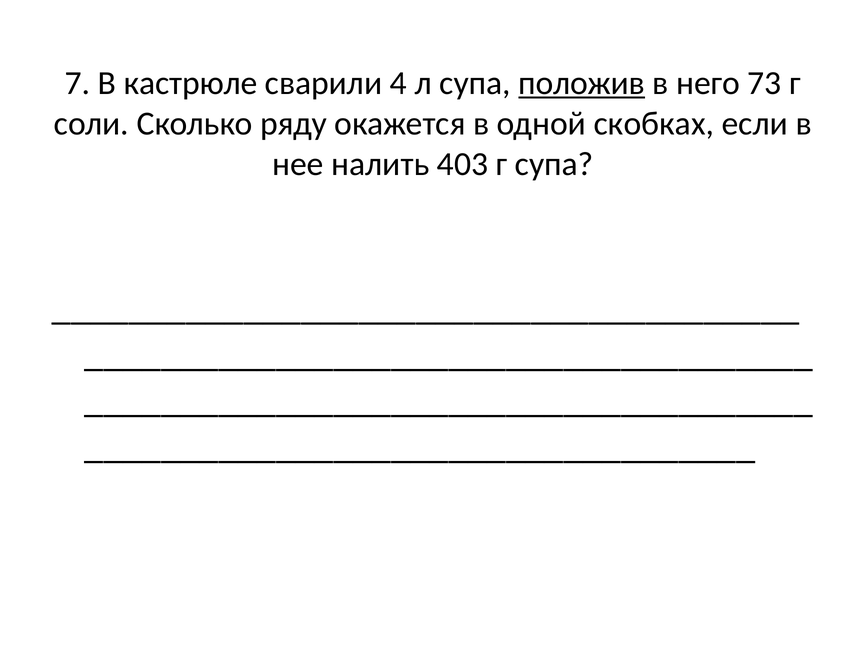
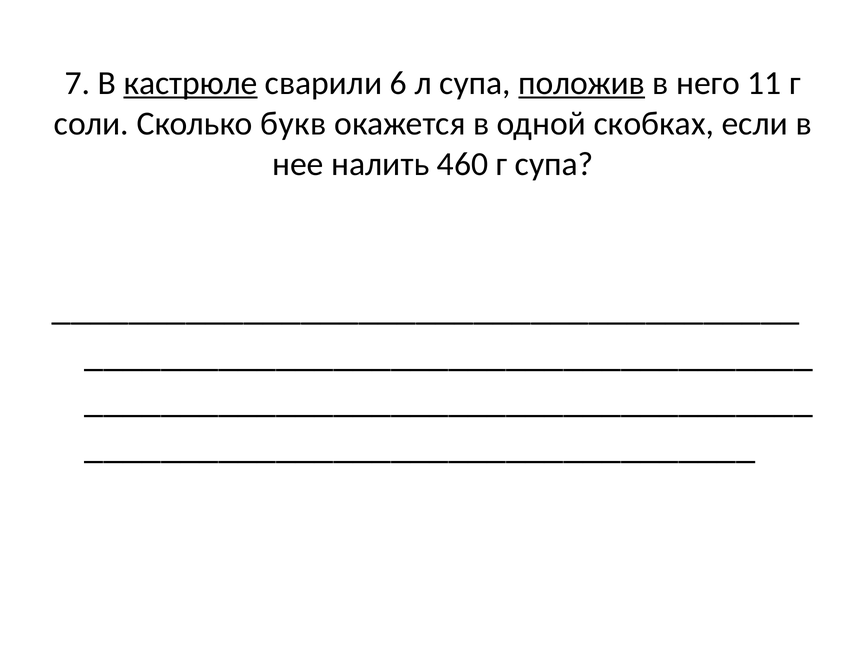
кастрюле underline: none -> present
4: 4 -> 6
73: 73 -> 11
ряду: ряду -> букв
403: 403 -> 460
